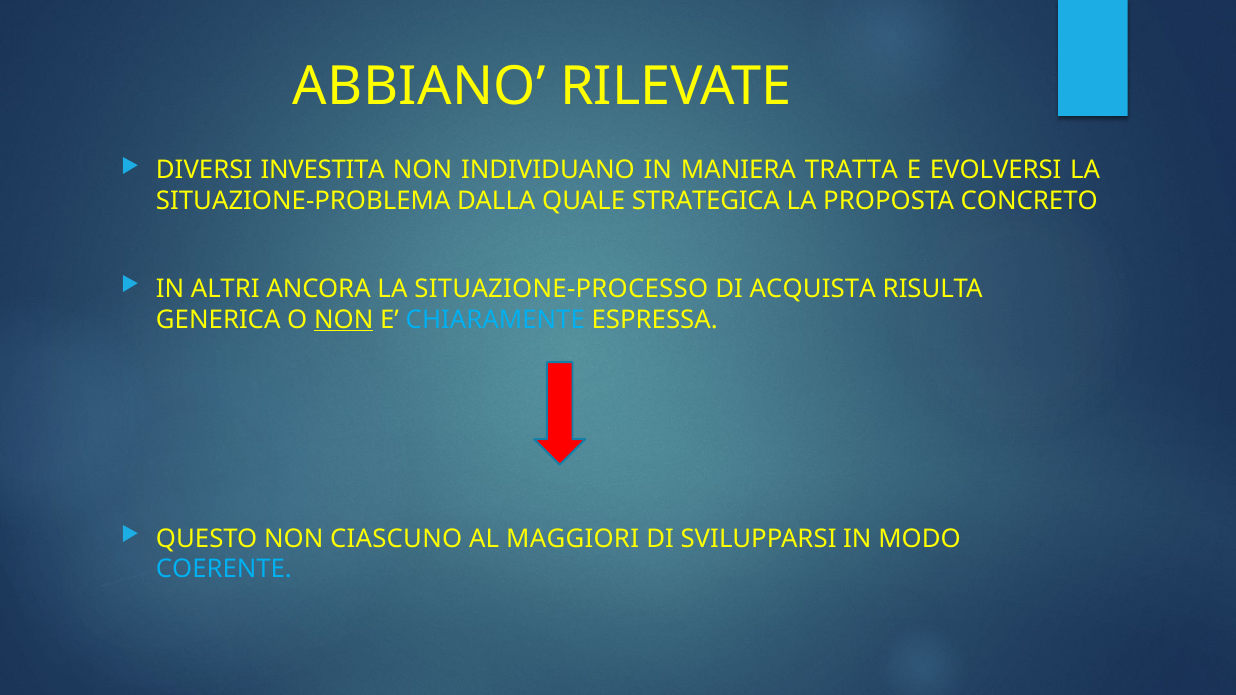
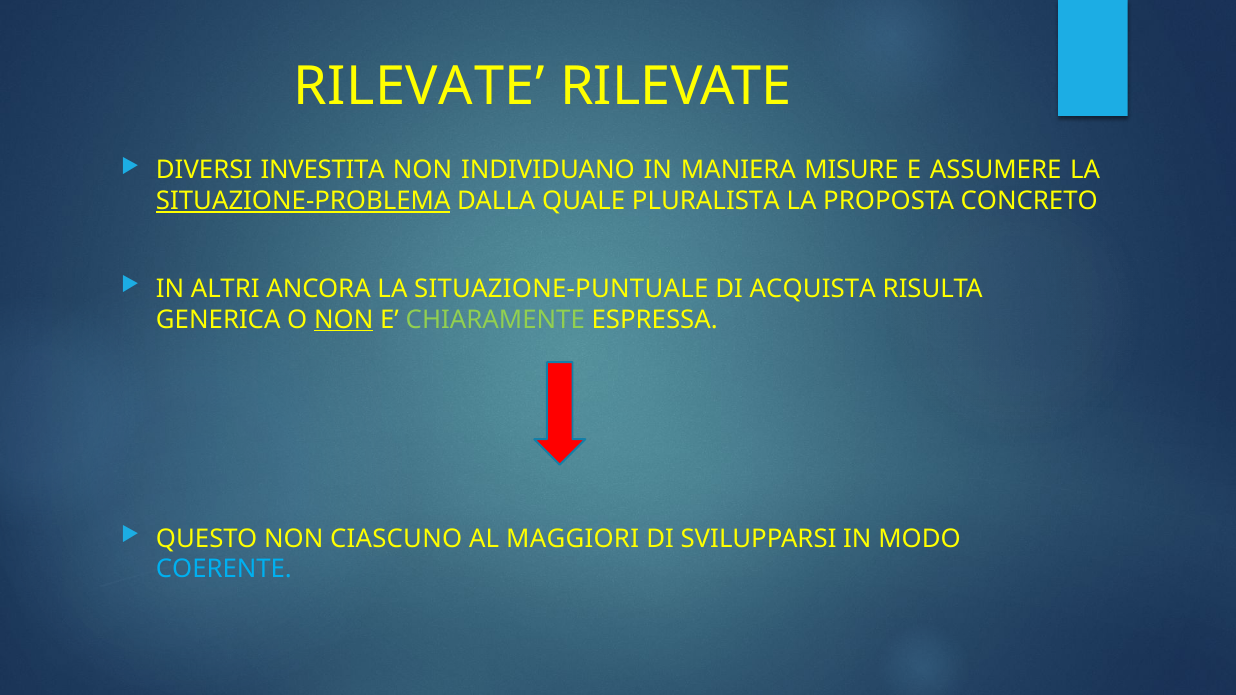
ABBIANO at (419, 87): ABBIANO -> RILEVATE
TRATTA: TRATTA -> MISURE
EVOLVERSI: EVOLVERSI -> ASSUMERE
SITUAZIONE-PROBLEMA underline: none -> present
STRATEGICA: STRATEGICA -> PLURALISTA
SITUAZIONE-PROCESSO: SITUAZIONE-PROCESSO -> SITUAZIONE-PUNTUALE
CHIARAMENTE colour: light blue -> light green
